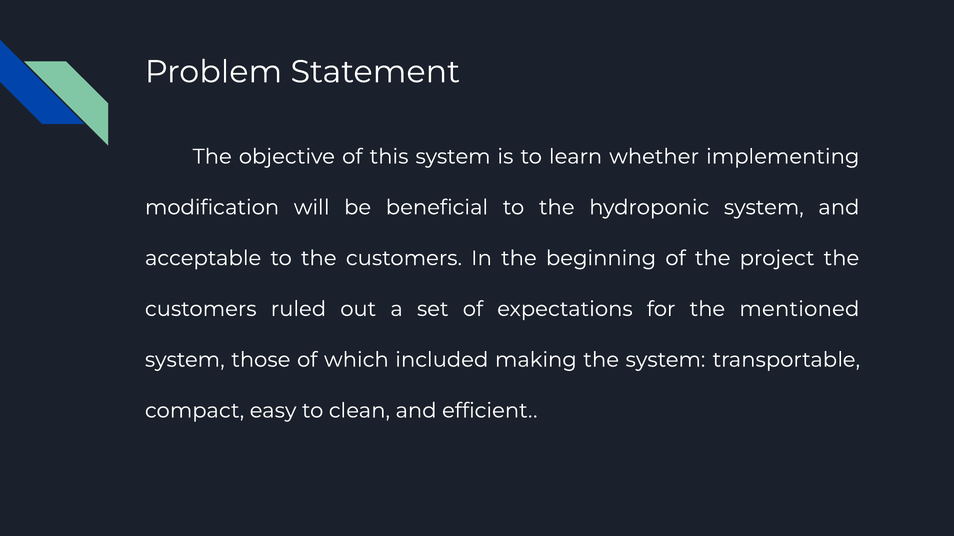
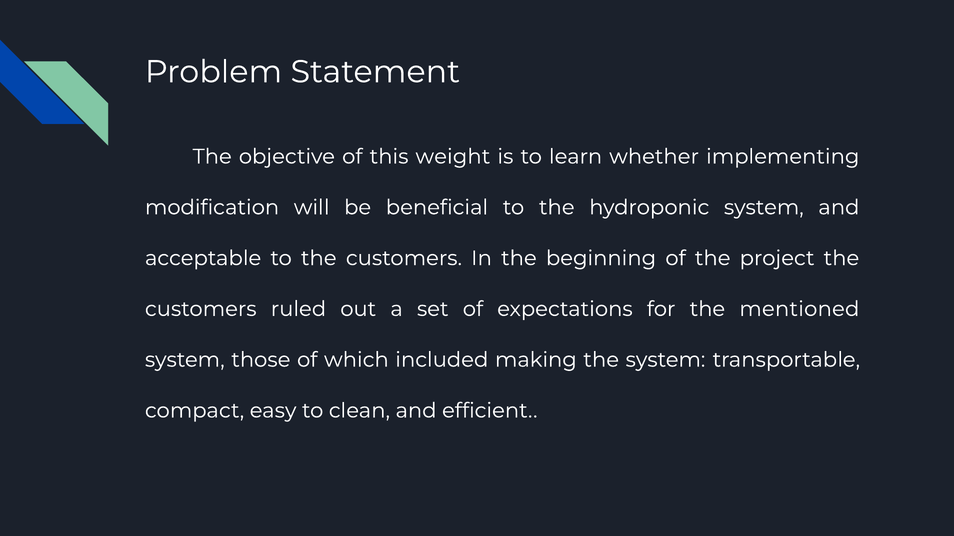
this system: system -> weight
